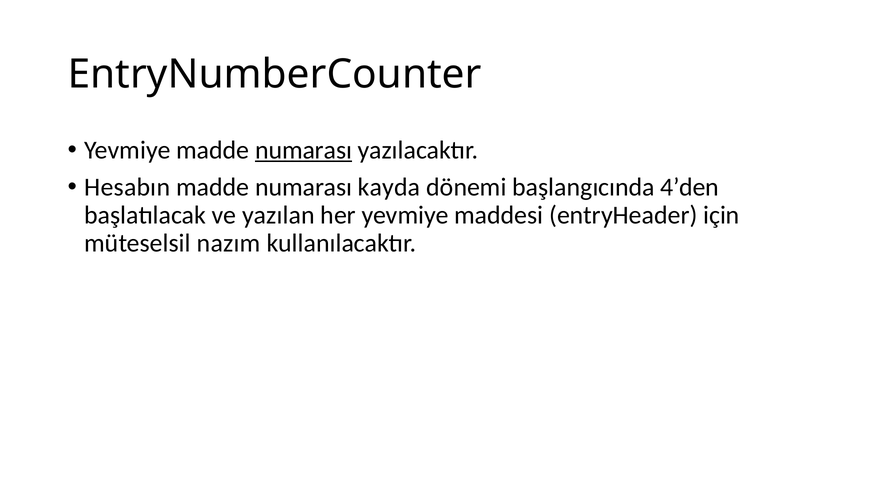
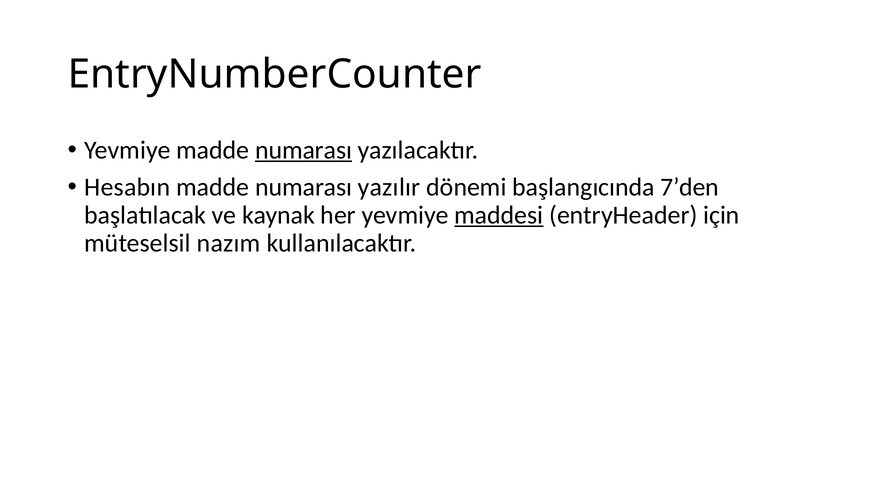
kayda: kayda -> yazılır
4’den: 4’den -> 7’den
yazılan: yazılan -> kaynak
maddesi underline: none -> present
